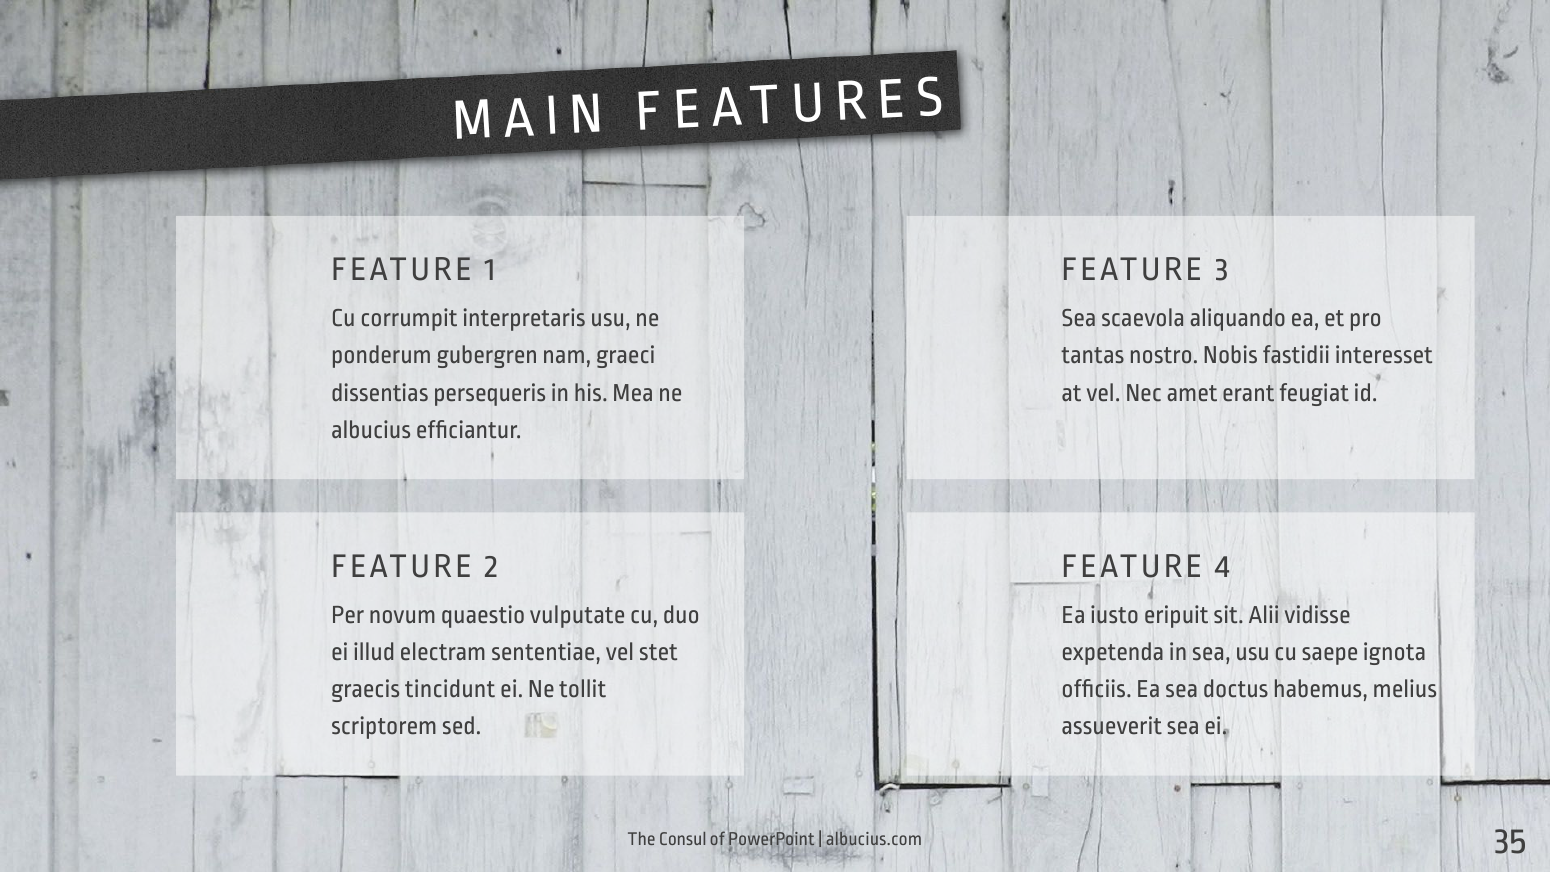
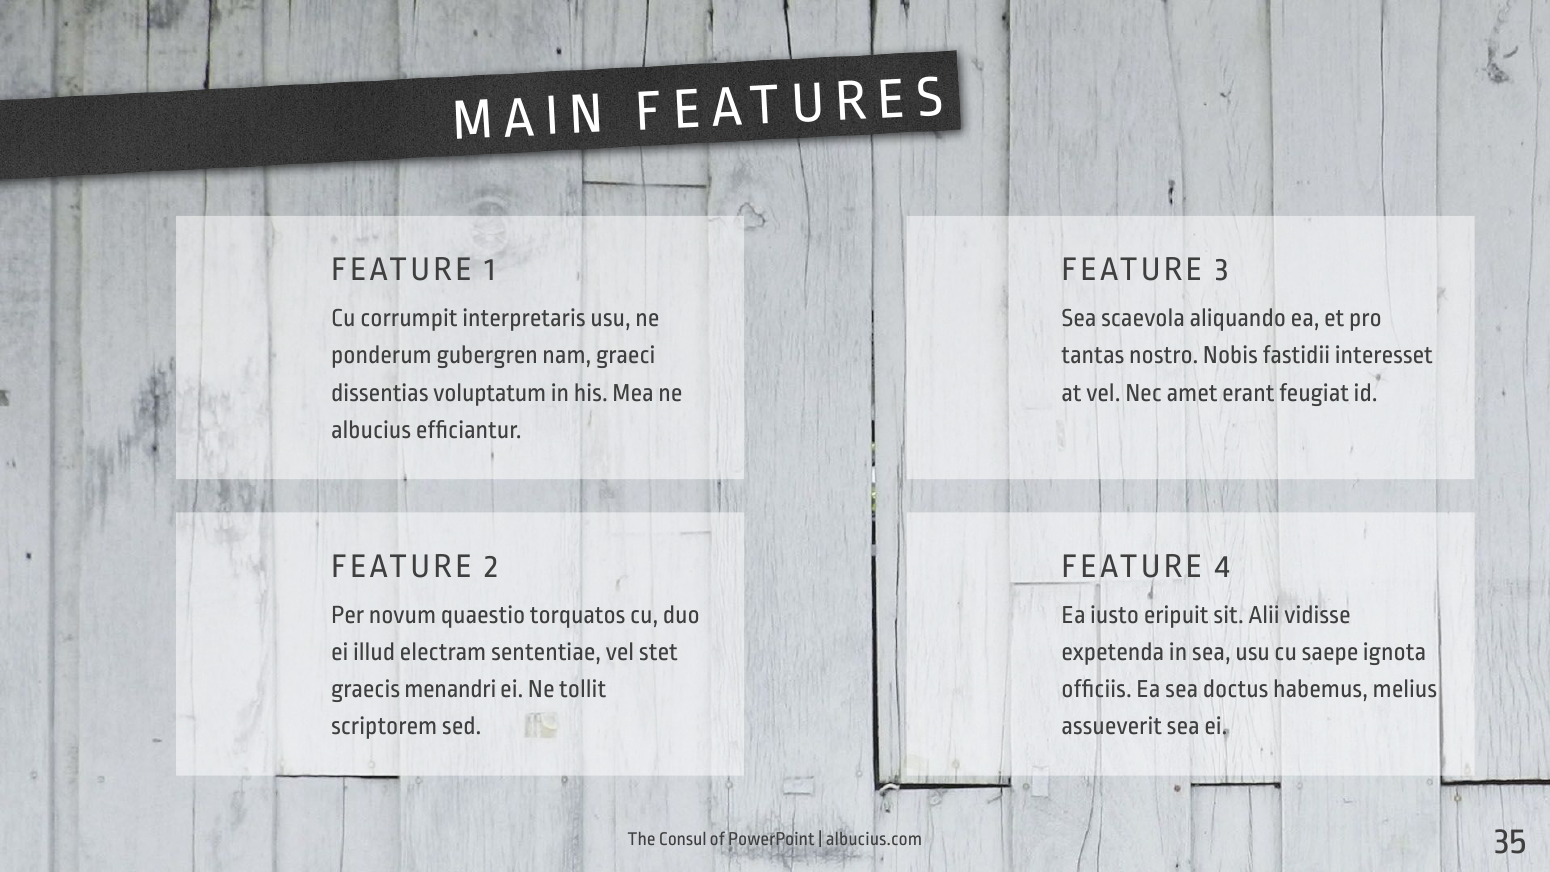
persequeris: persequeris -> voluptatum
vulputate: vulputate -> torquatos
tincidunt: tincidunt -> menandri
